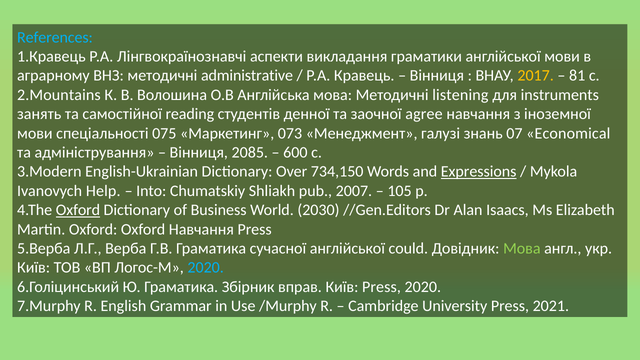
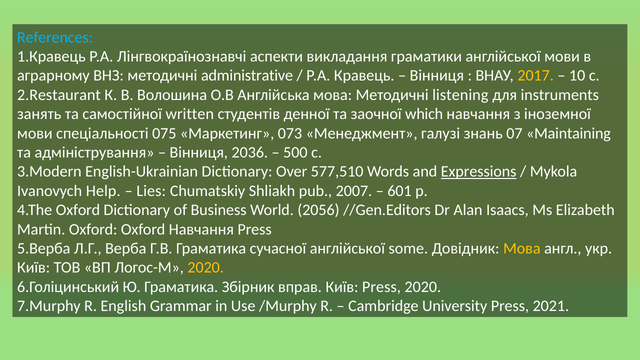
81: 81 -> 10
2.Mountains: 2.Mountains -> 2.Restaurant
reading: reading -> written
agree: agree -> which
Economical: Economical -> Maintaining
2085: 2085 -> 2036
600: 600 -> 500
734,150: 734,150 -> 577,510
Into: Into -> Lies
105: 105 -> 601
Oxford at (78, 210) underline: present -> none
2030: 2030 -> 2056
could: could -> some
Мова at (522, 249) colour: light green -> yellow
2020 at (206, 268) colour: light blue -> yellow
